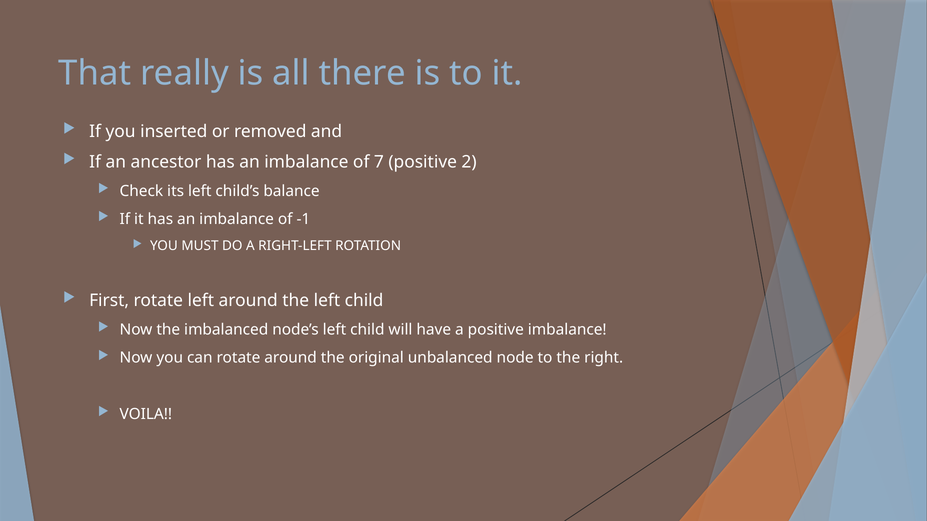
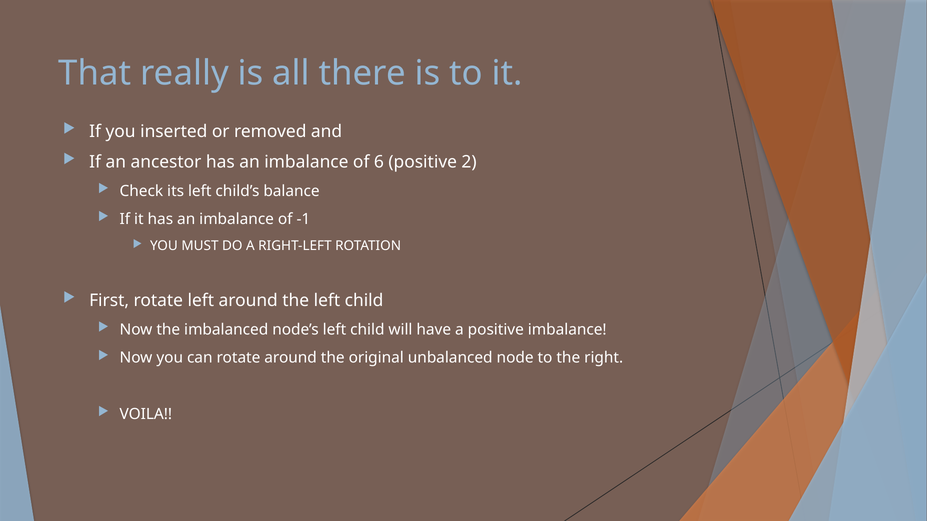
7: 7 -> 6
